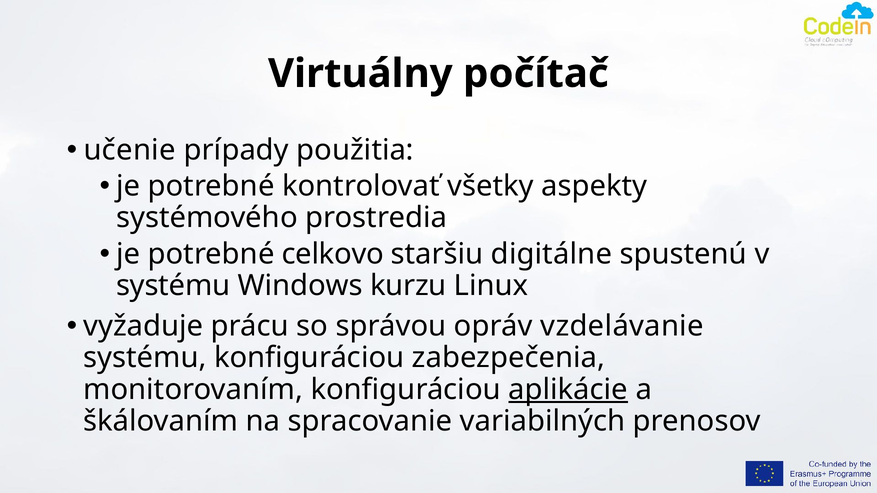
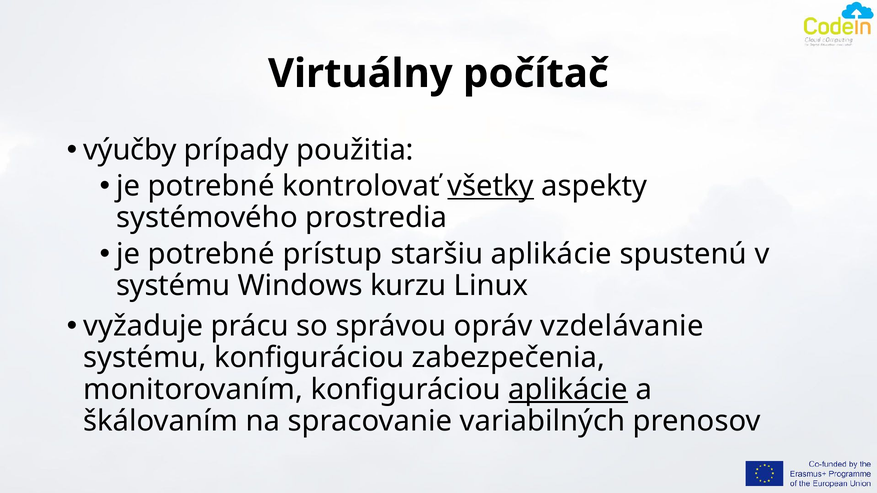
učenie: učenie -> výučby
všetky underline: none -> present
celkovo: celkovo -> prístup
staršiu digitálne: digitálne -> aplikácie
